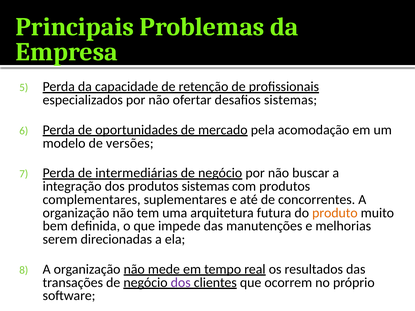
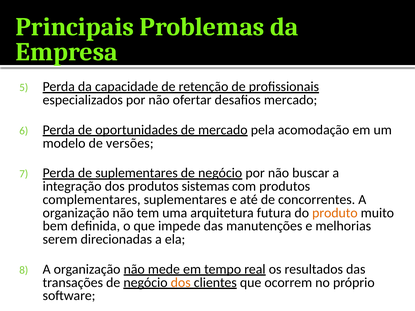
desafios sistemas: sistemas -> mercado
de intermediárias: intermediárias -> suplementares
dos at (181, 283) colour: purple -> orange
